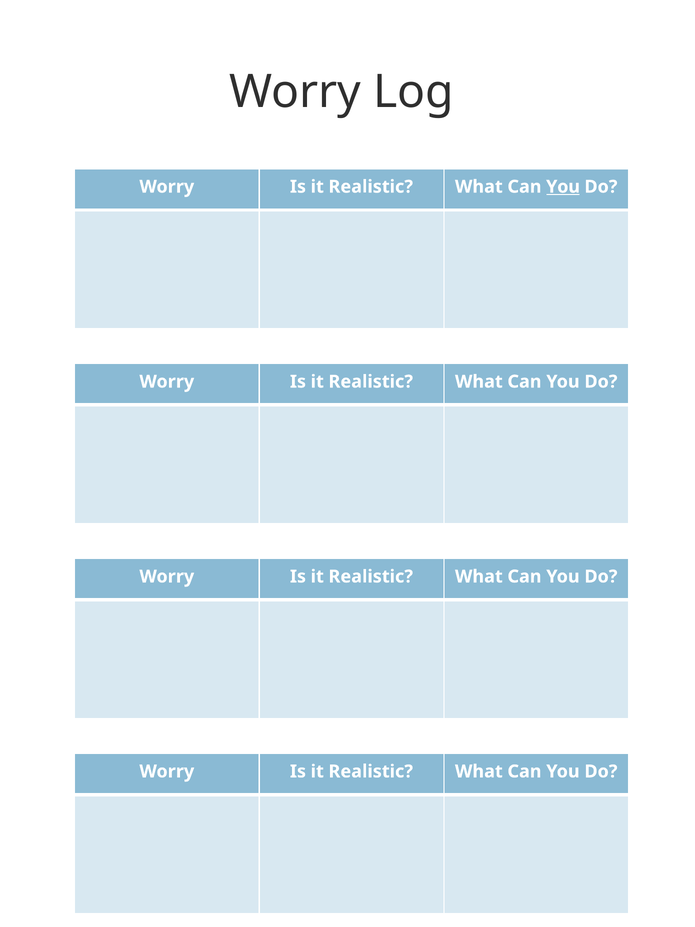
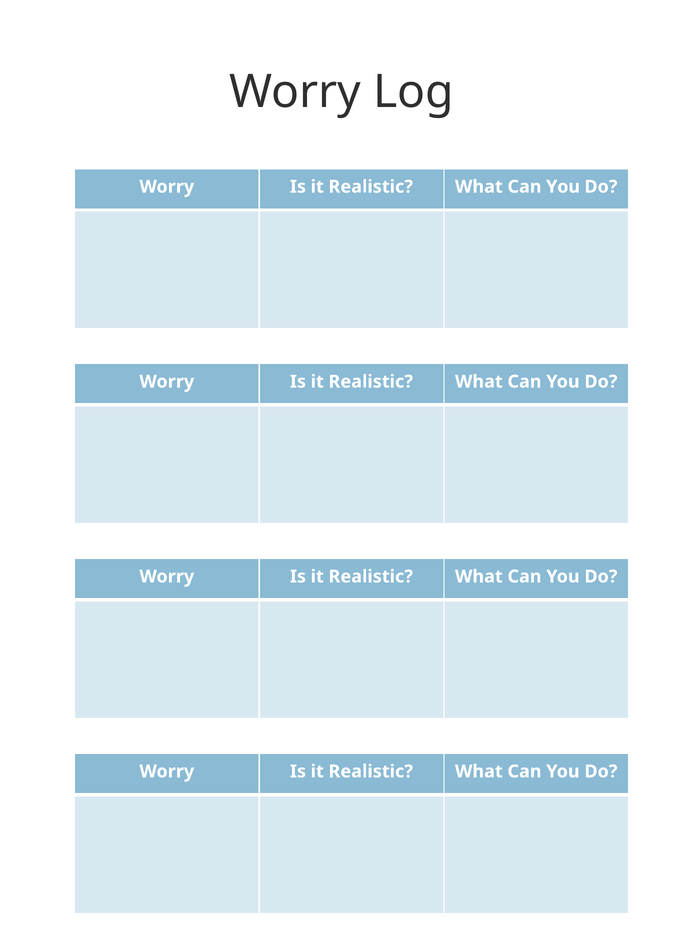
You at (563, 187) underline: present -> none
